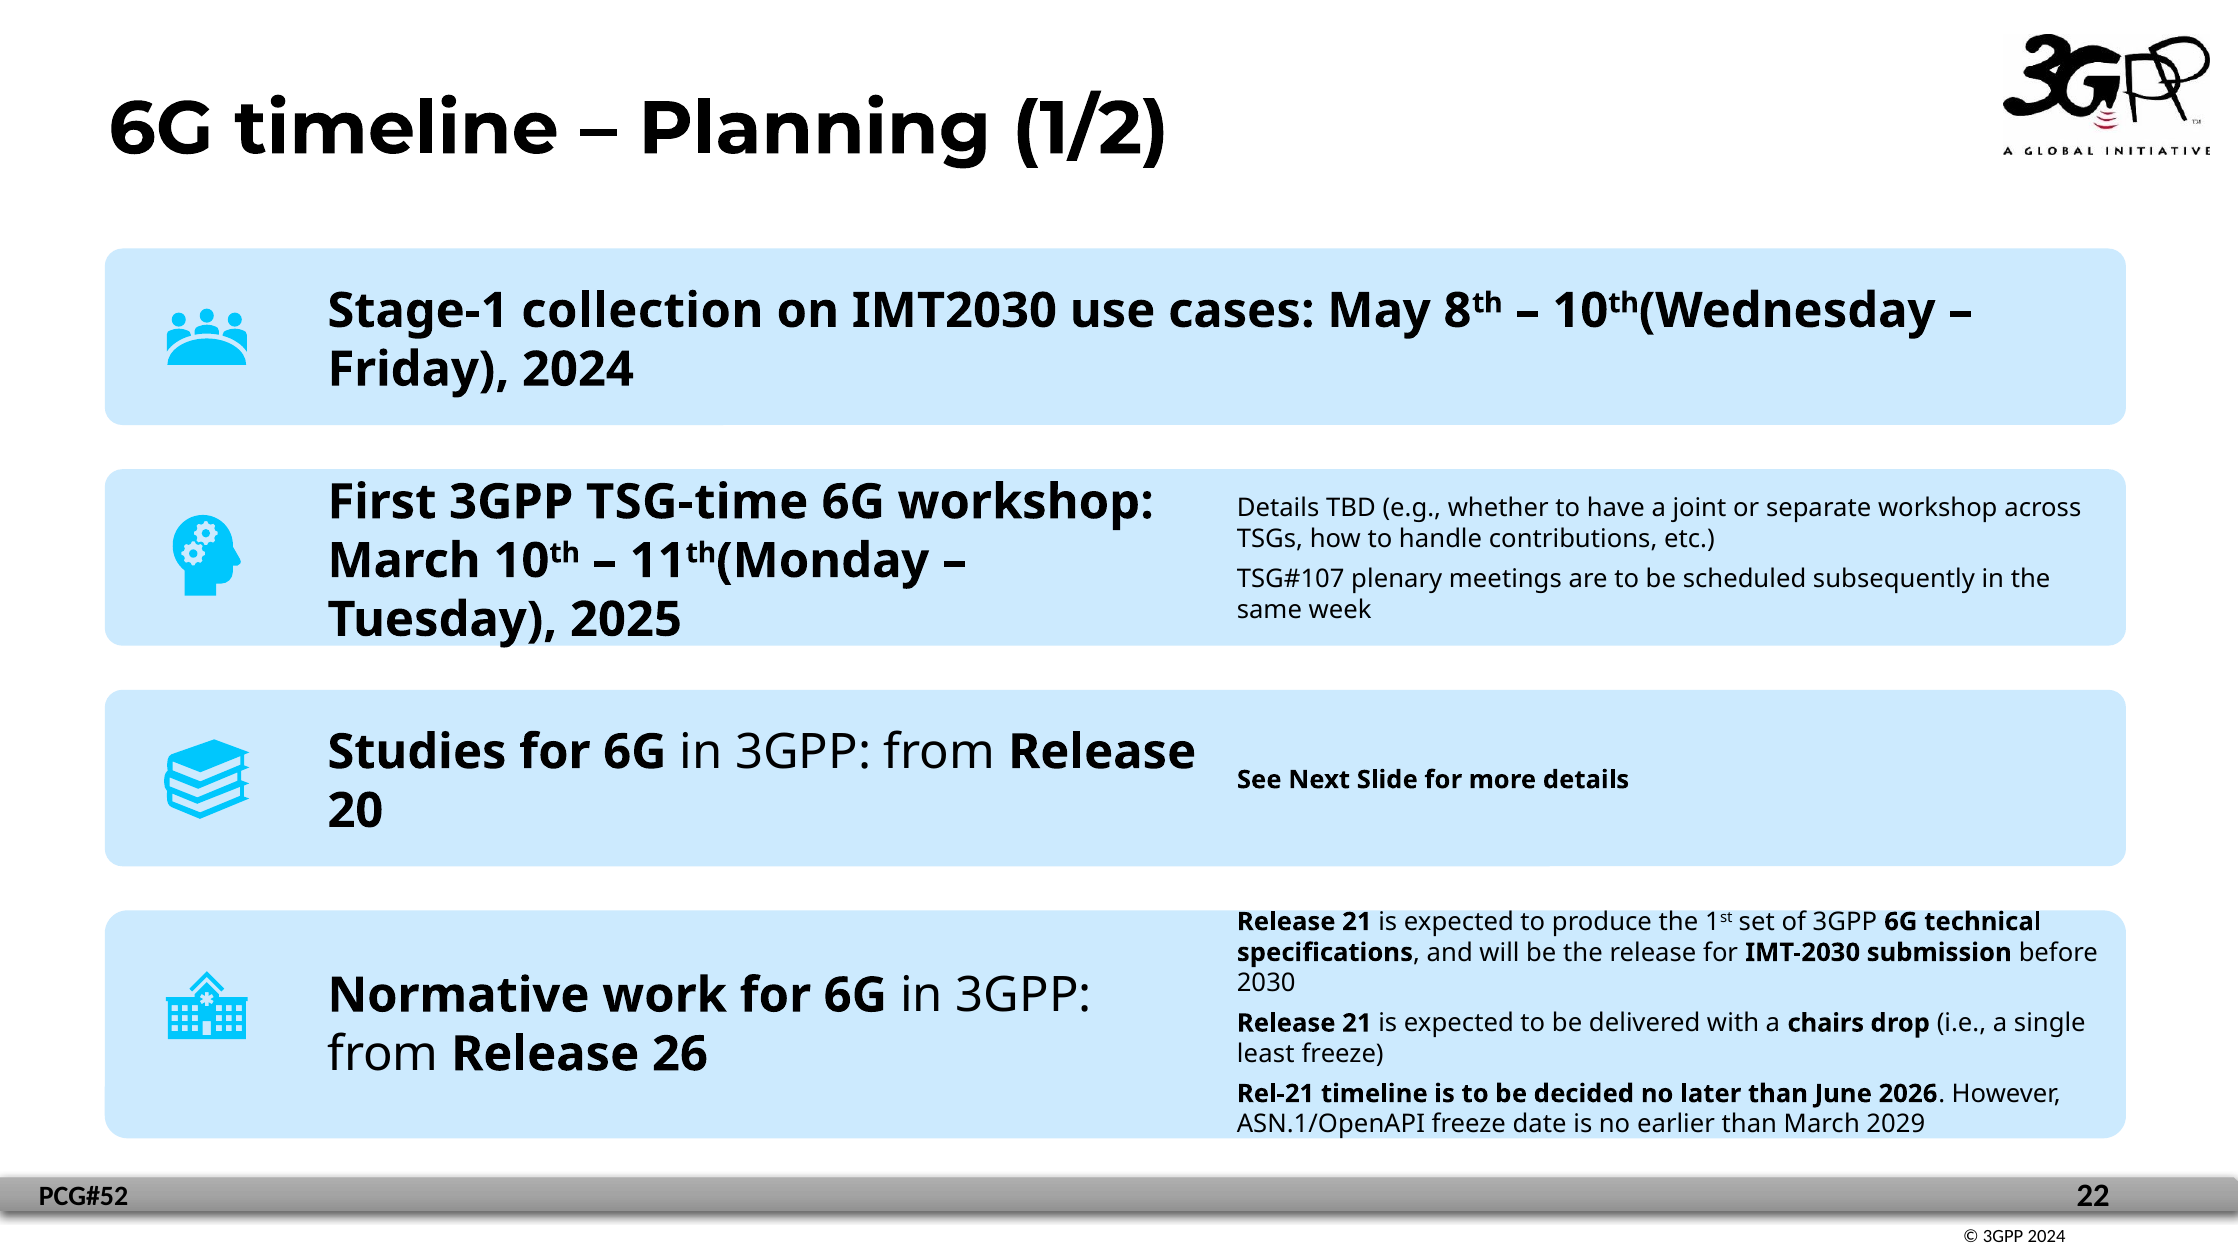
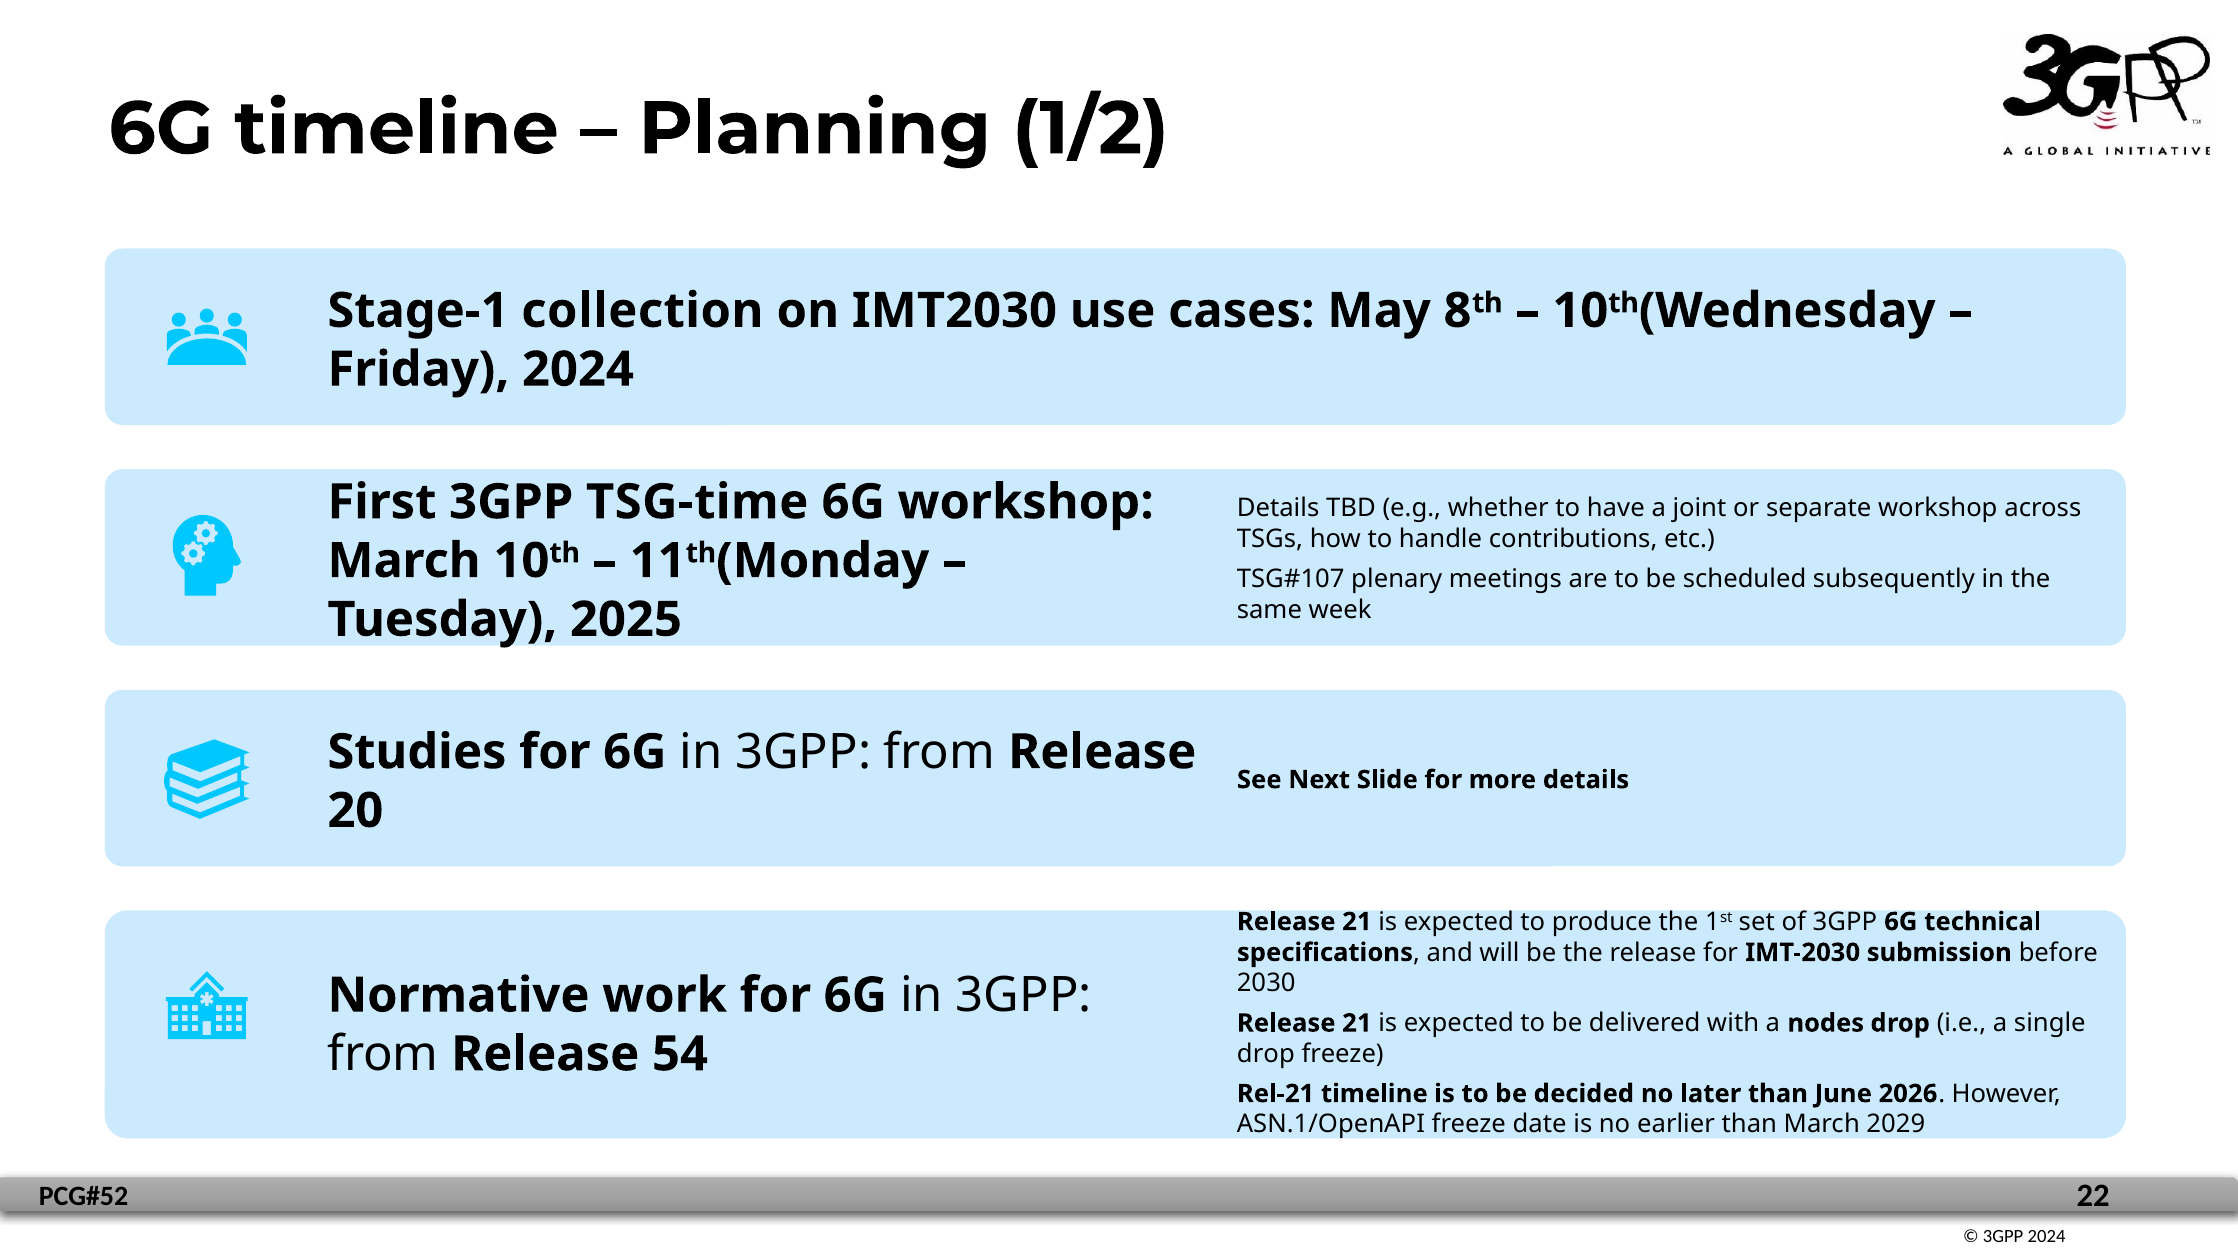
chairs: chairs -> nodes
26: 26 -> 54
least at (1266, 1054): least -> drop
